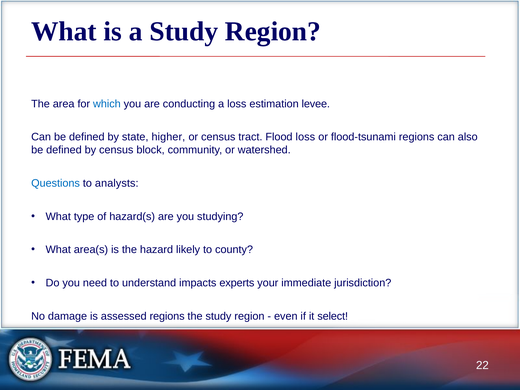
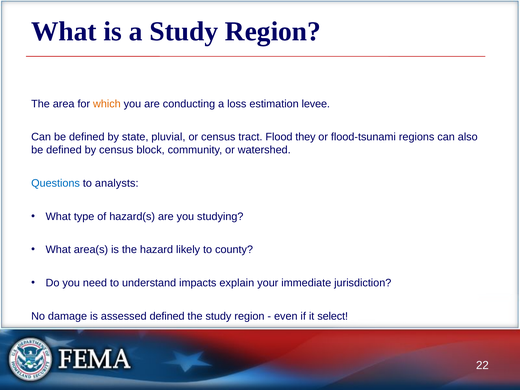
which colour: blue -> orange
higher: higher -> pluvial
Flood loss: loss -> they
experts: experts -> explain
assessed regions: regions -> defined
